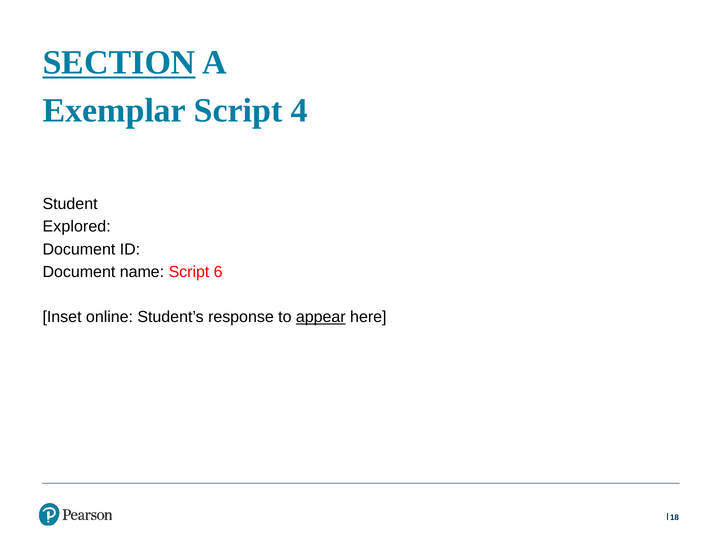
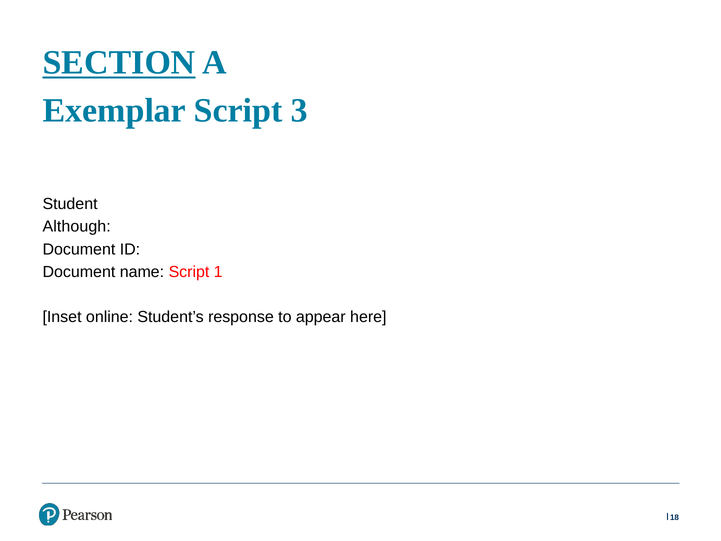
4: 4 -> 3
Explored: Explored -> Although
6: 6 -> 1
appear underline: present -> none
